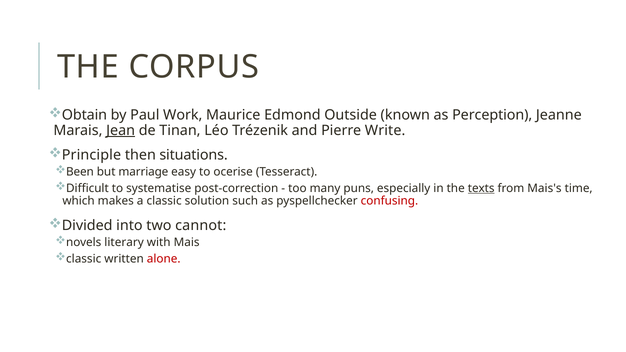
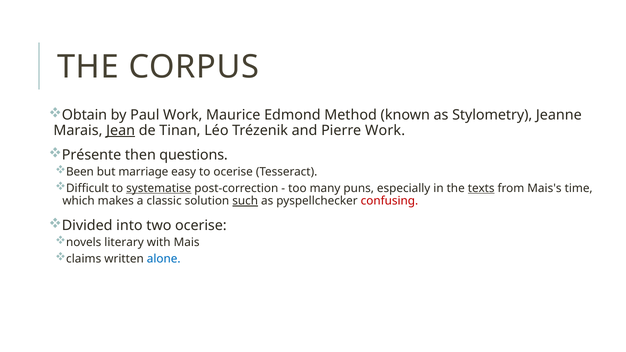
Outside: Outside -> Method
Perception: Perception -> Stylometry
Pierre Write: Write -> Work
Principle: Principle -> Présente
situations: situations -> questions
systematise underline: none -> present
such underline: none -> present
two cannot: cannot -> ocerise
classic at (84, 259): classic -> claims
alone colour: red -> blue
